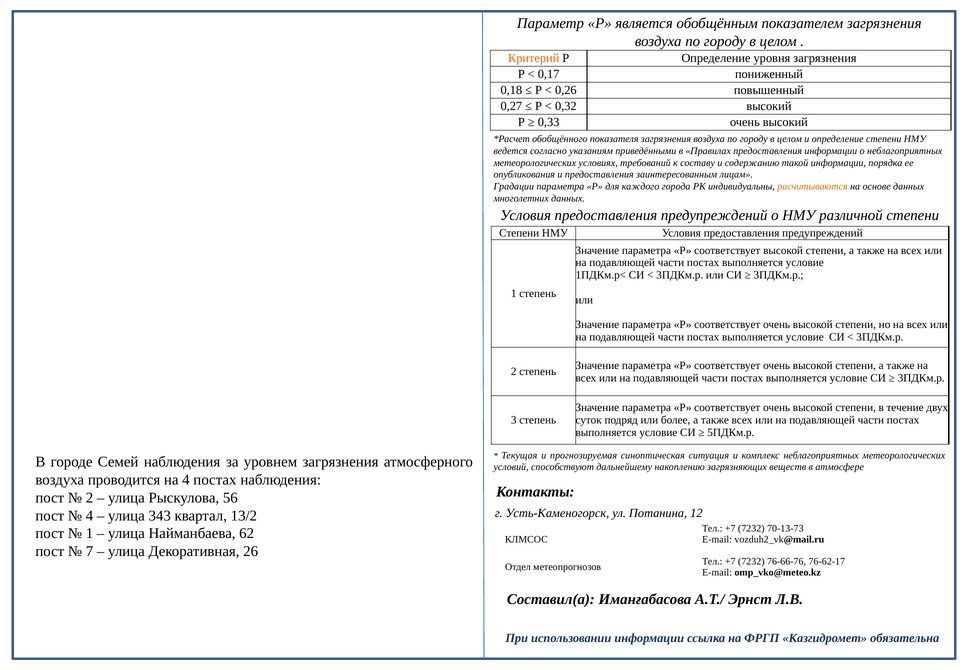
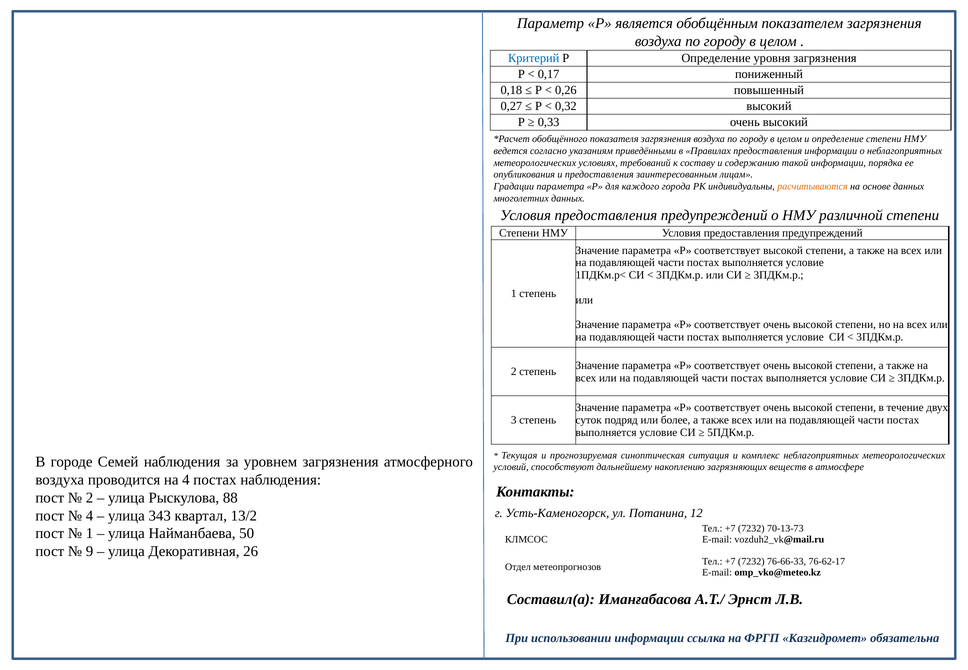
Критерий colour: orange -> blue
56: 56 -> 88
62: 62 -> 50
7: 7 -> 9
76-66-76: 76-66-76 -> 76-66-33
